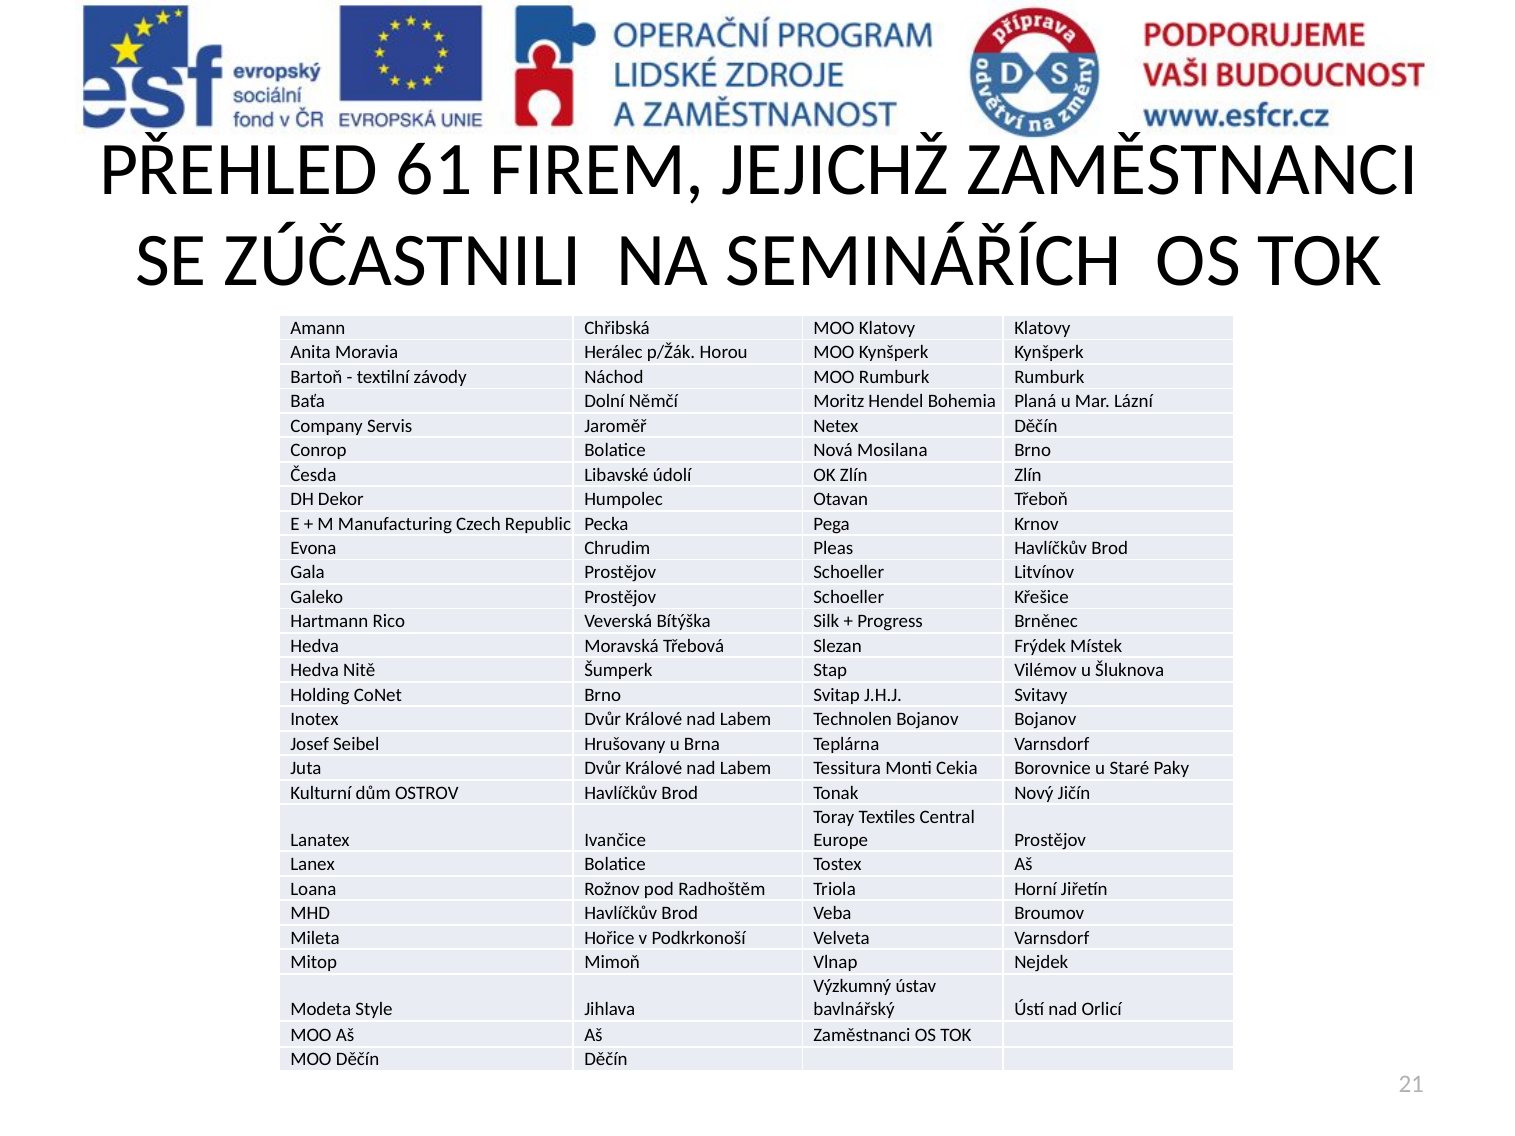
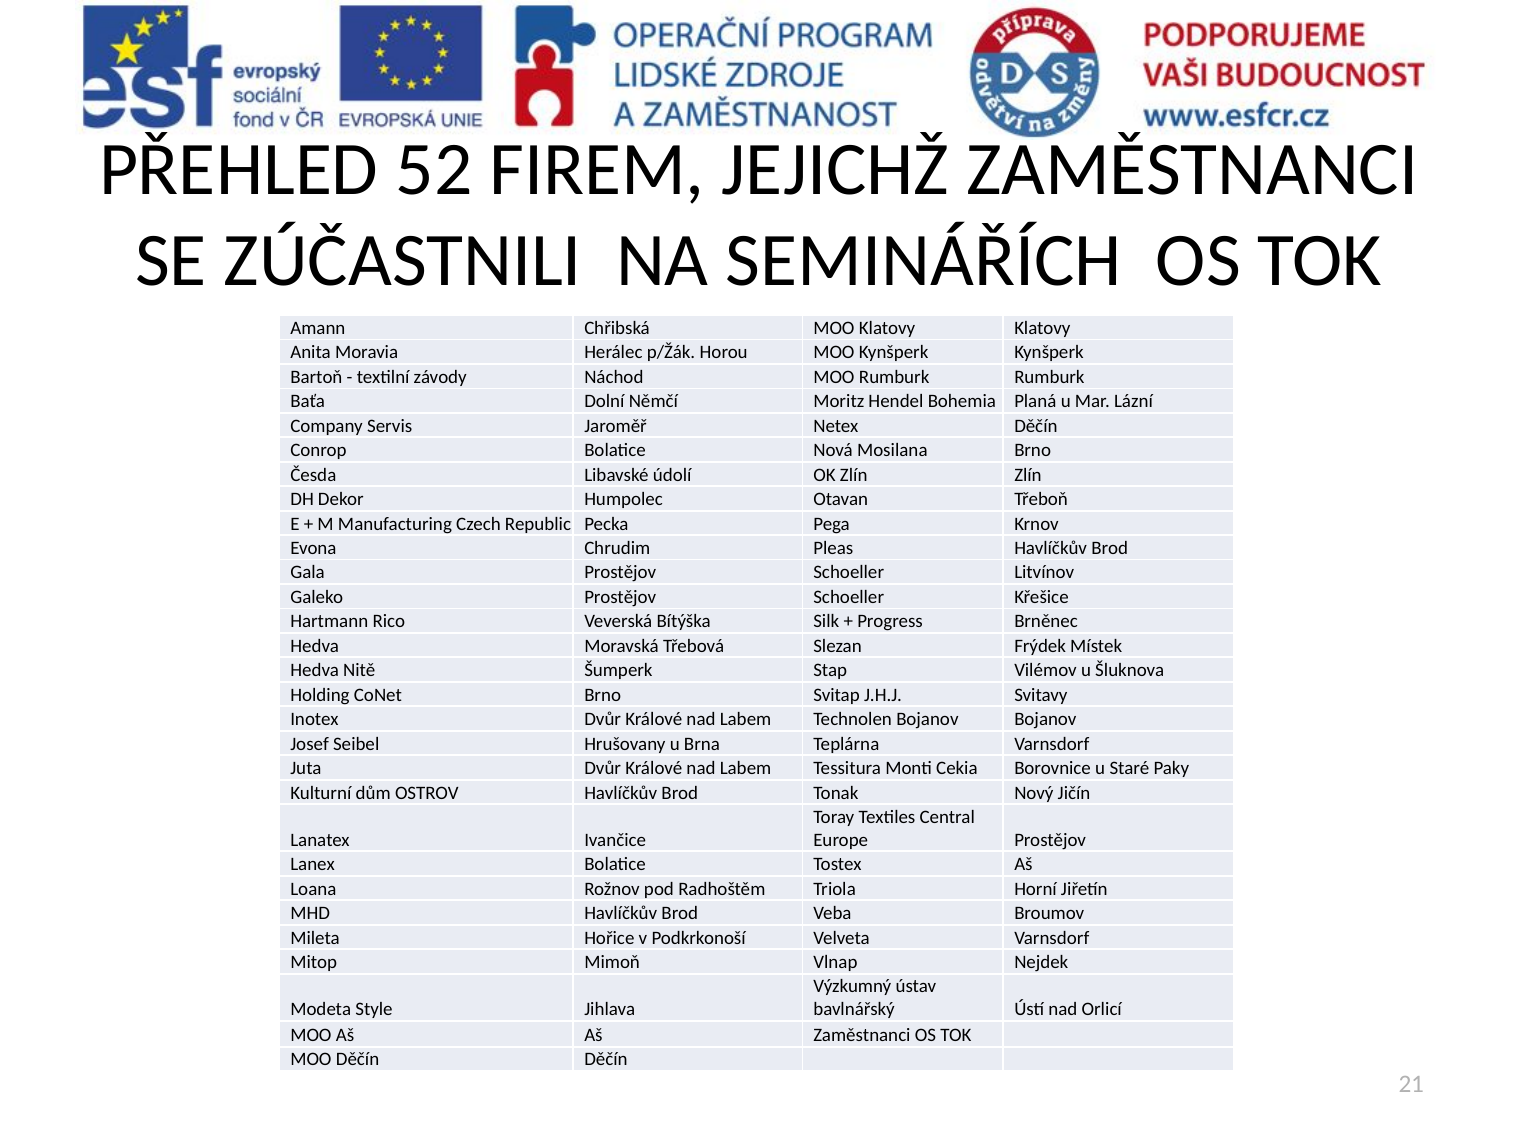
61: 61 -> 52
